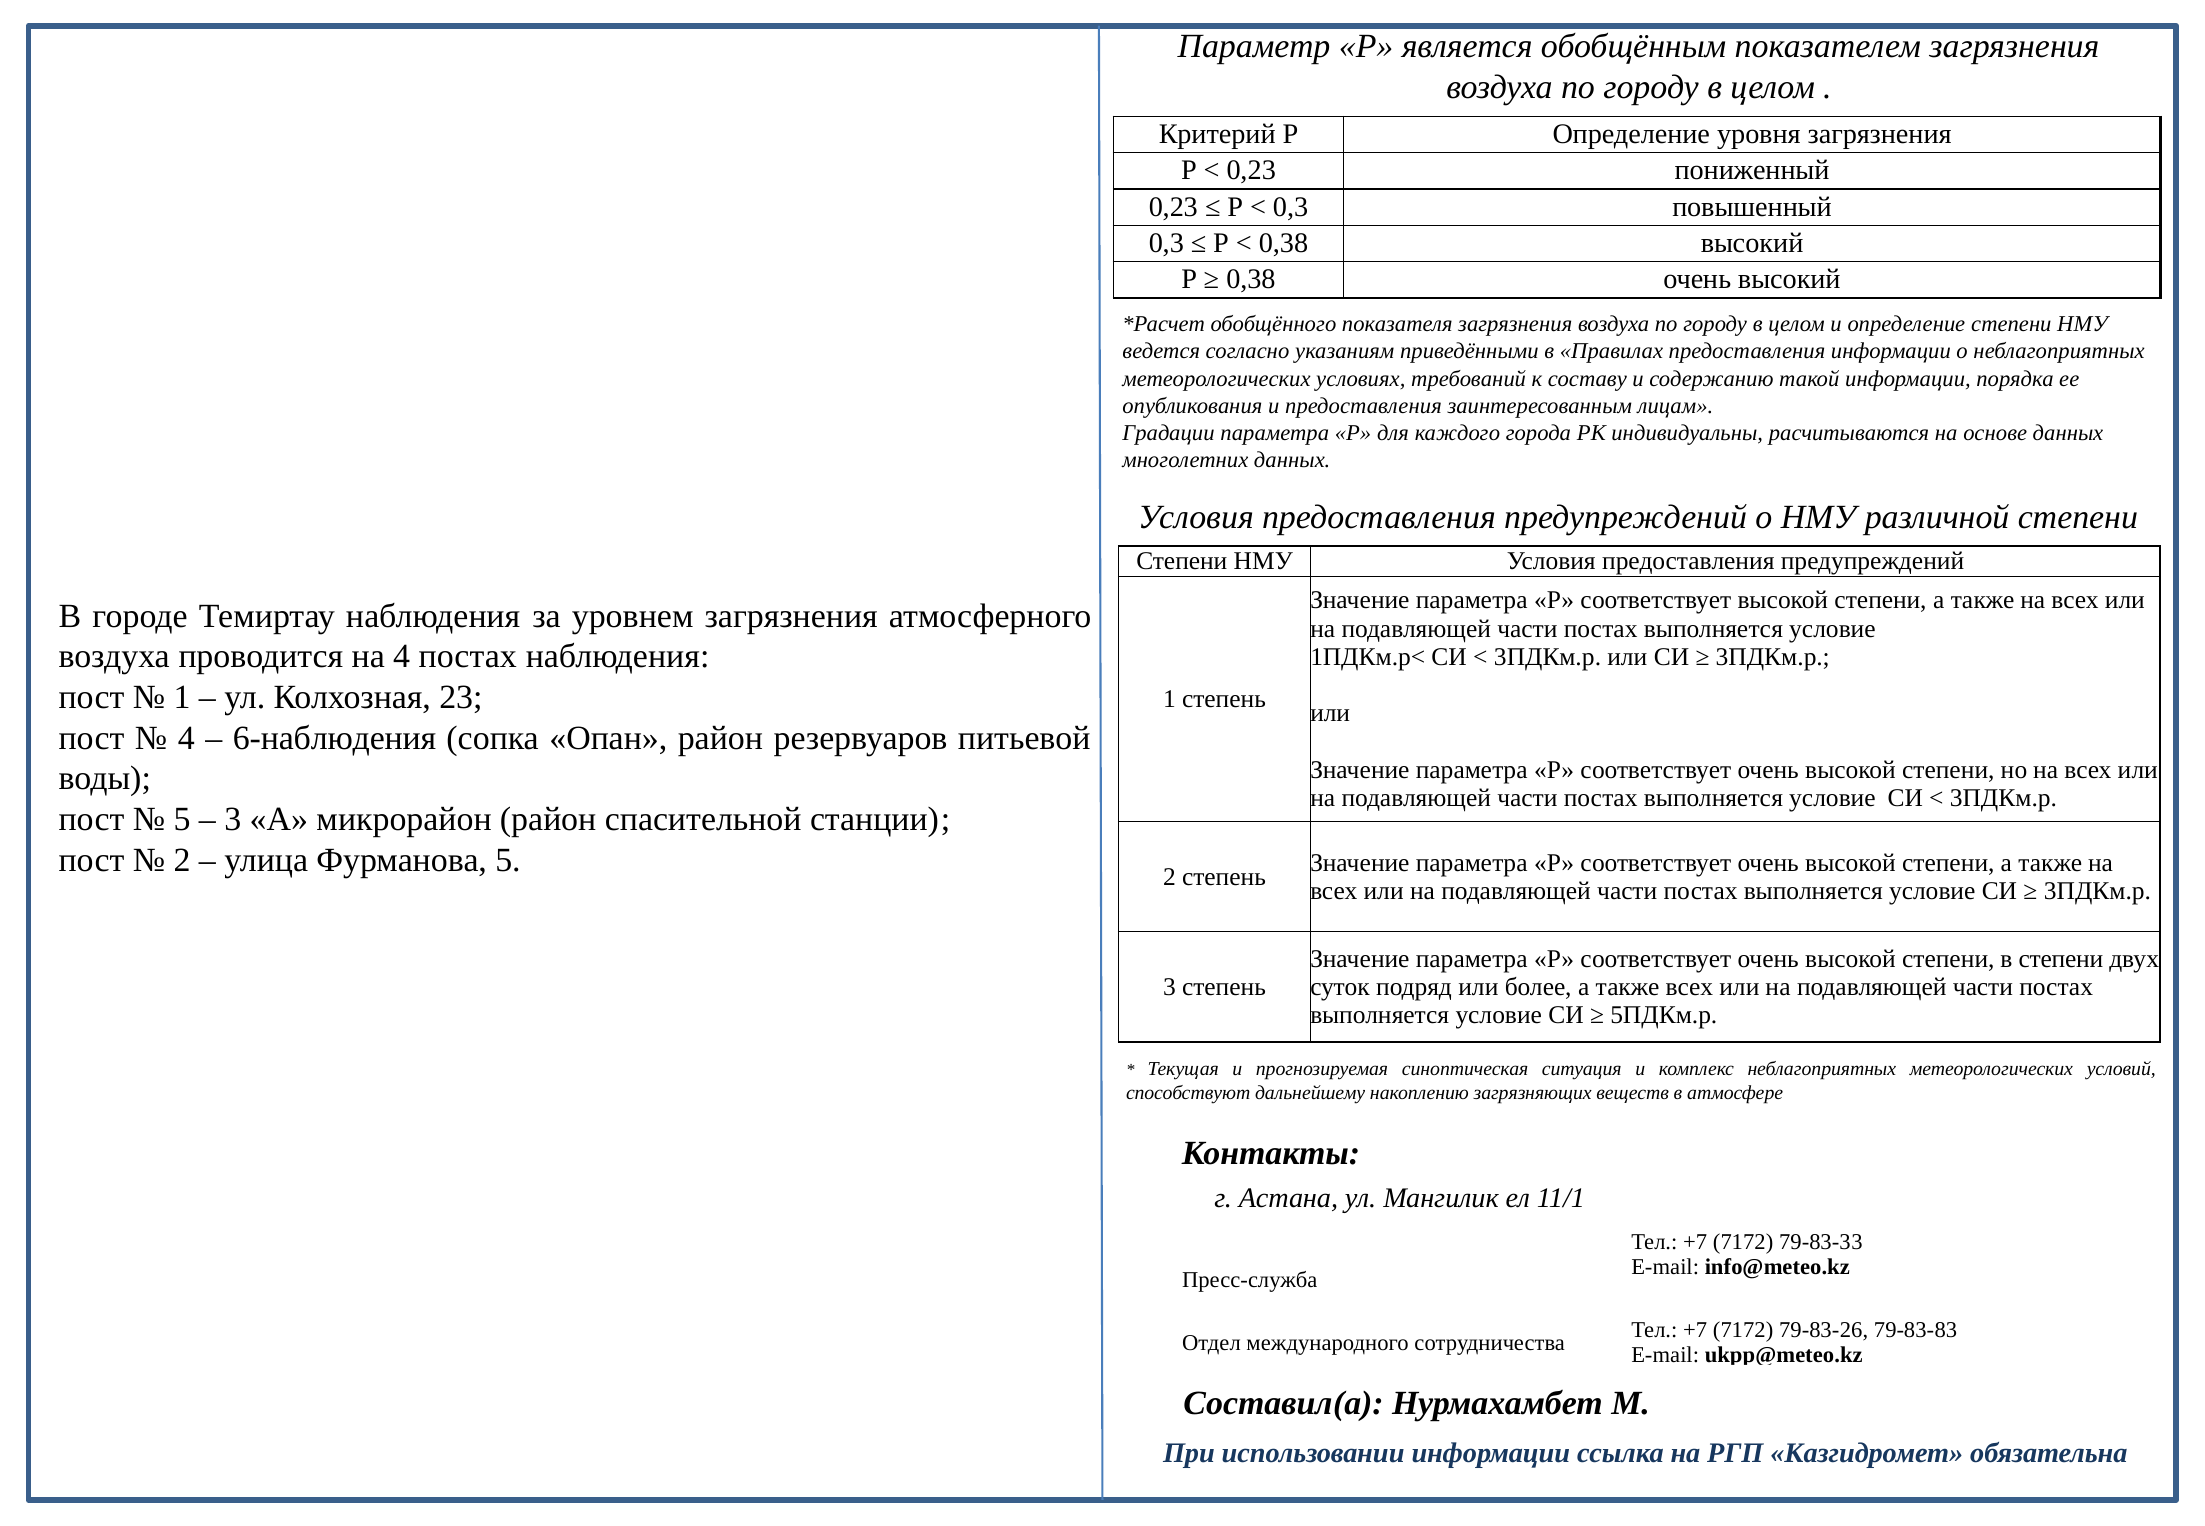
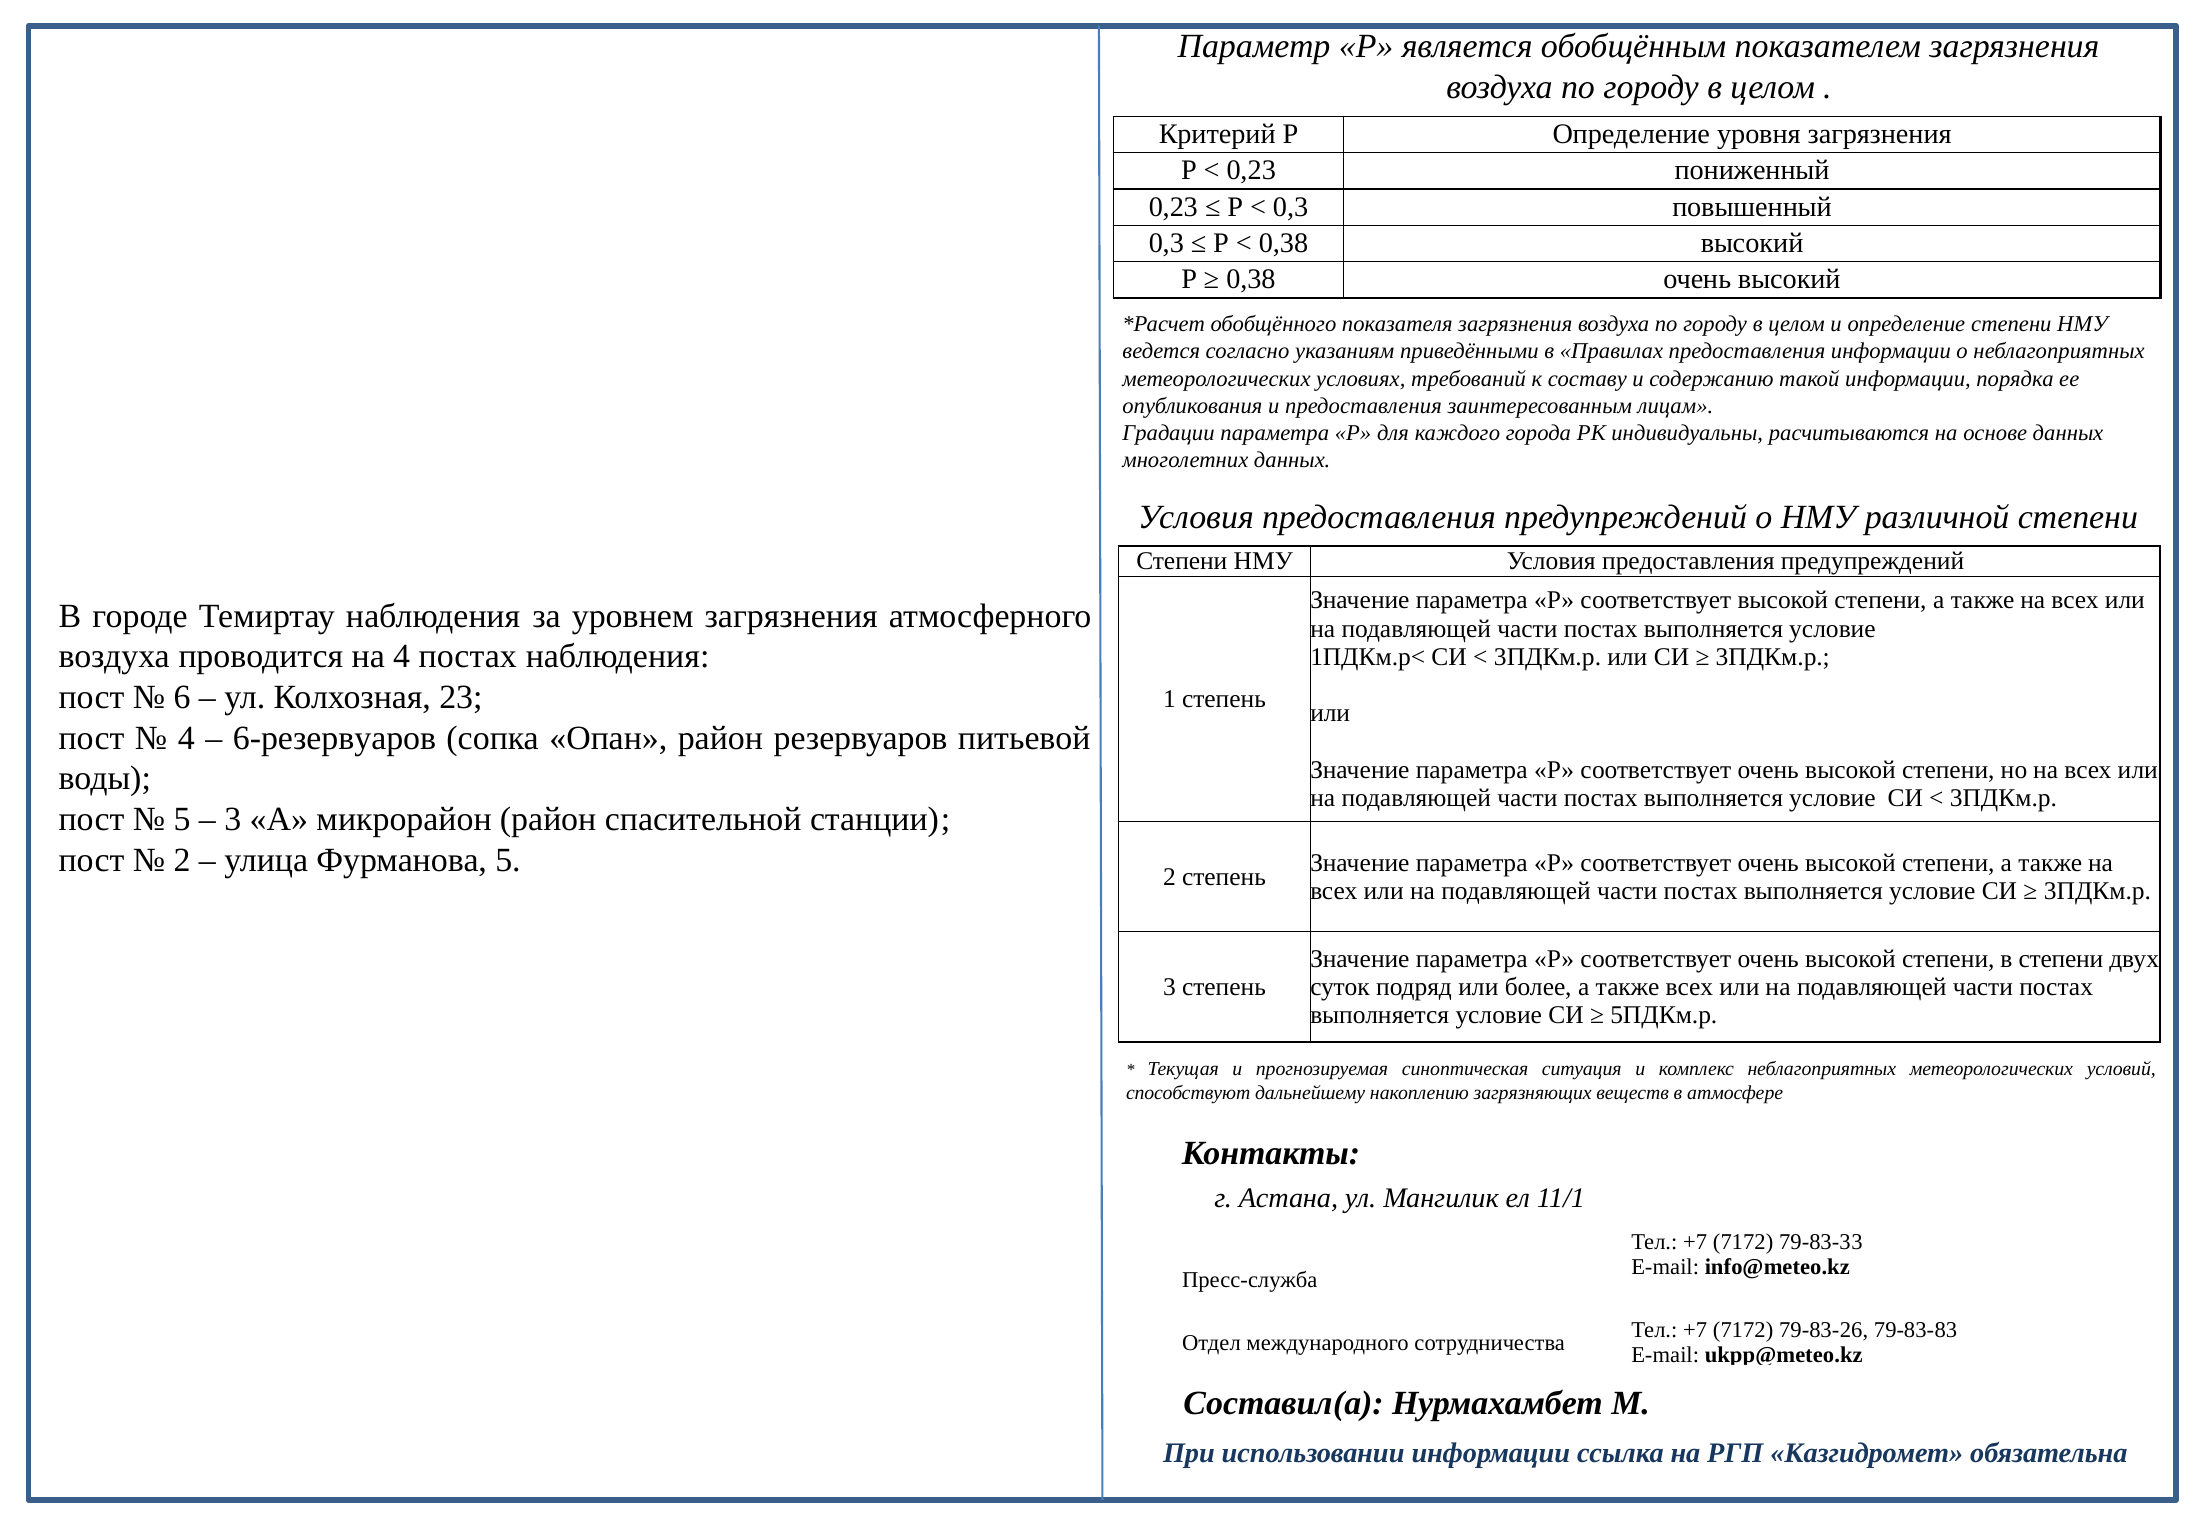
1 at (182, 698): 1 -> 6
6-наблюдения: 6-наблюдения -> 6-резервуаров
